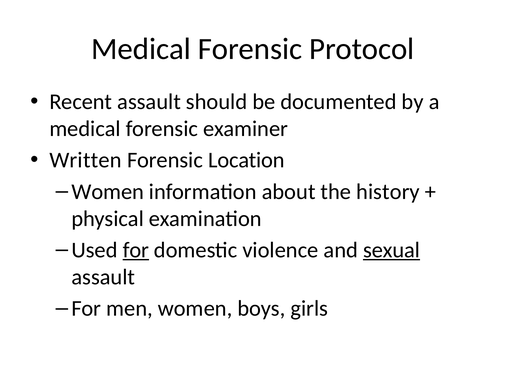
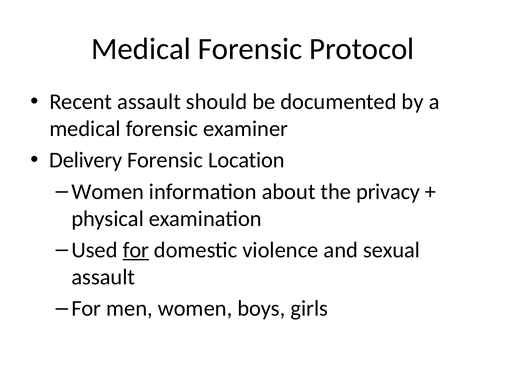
Written: Written -> Delivery
history: history -> privacy
sexual underline: present -> none
